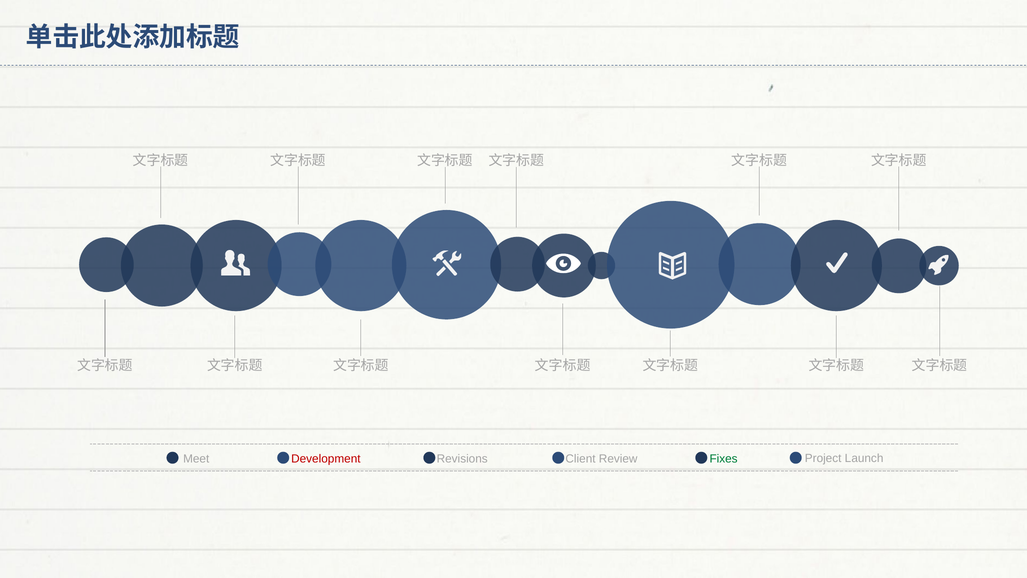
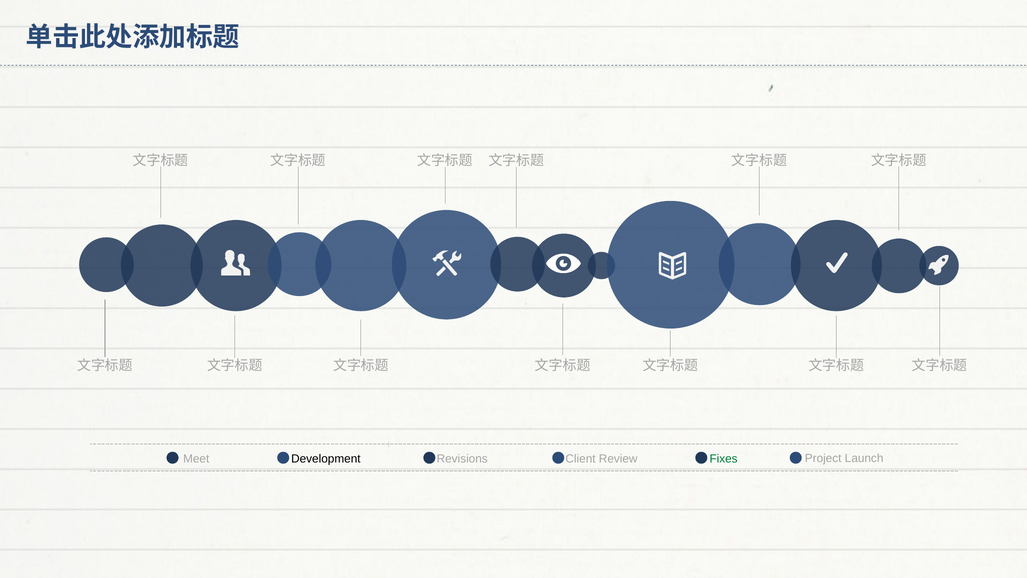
Development colour: red -> black
